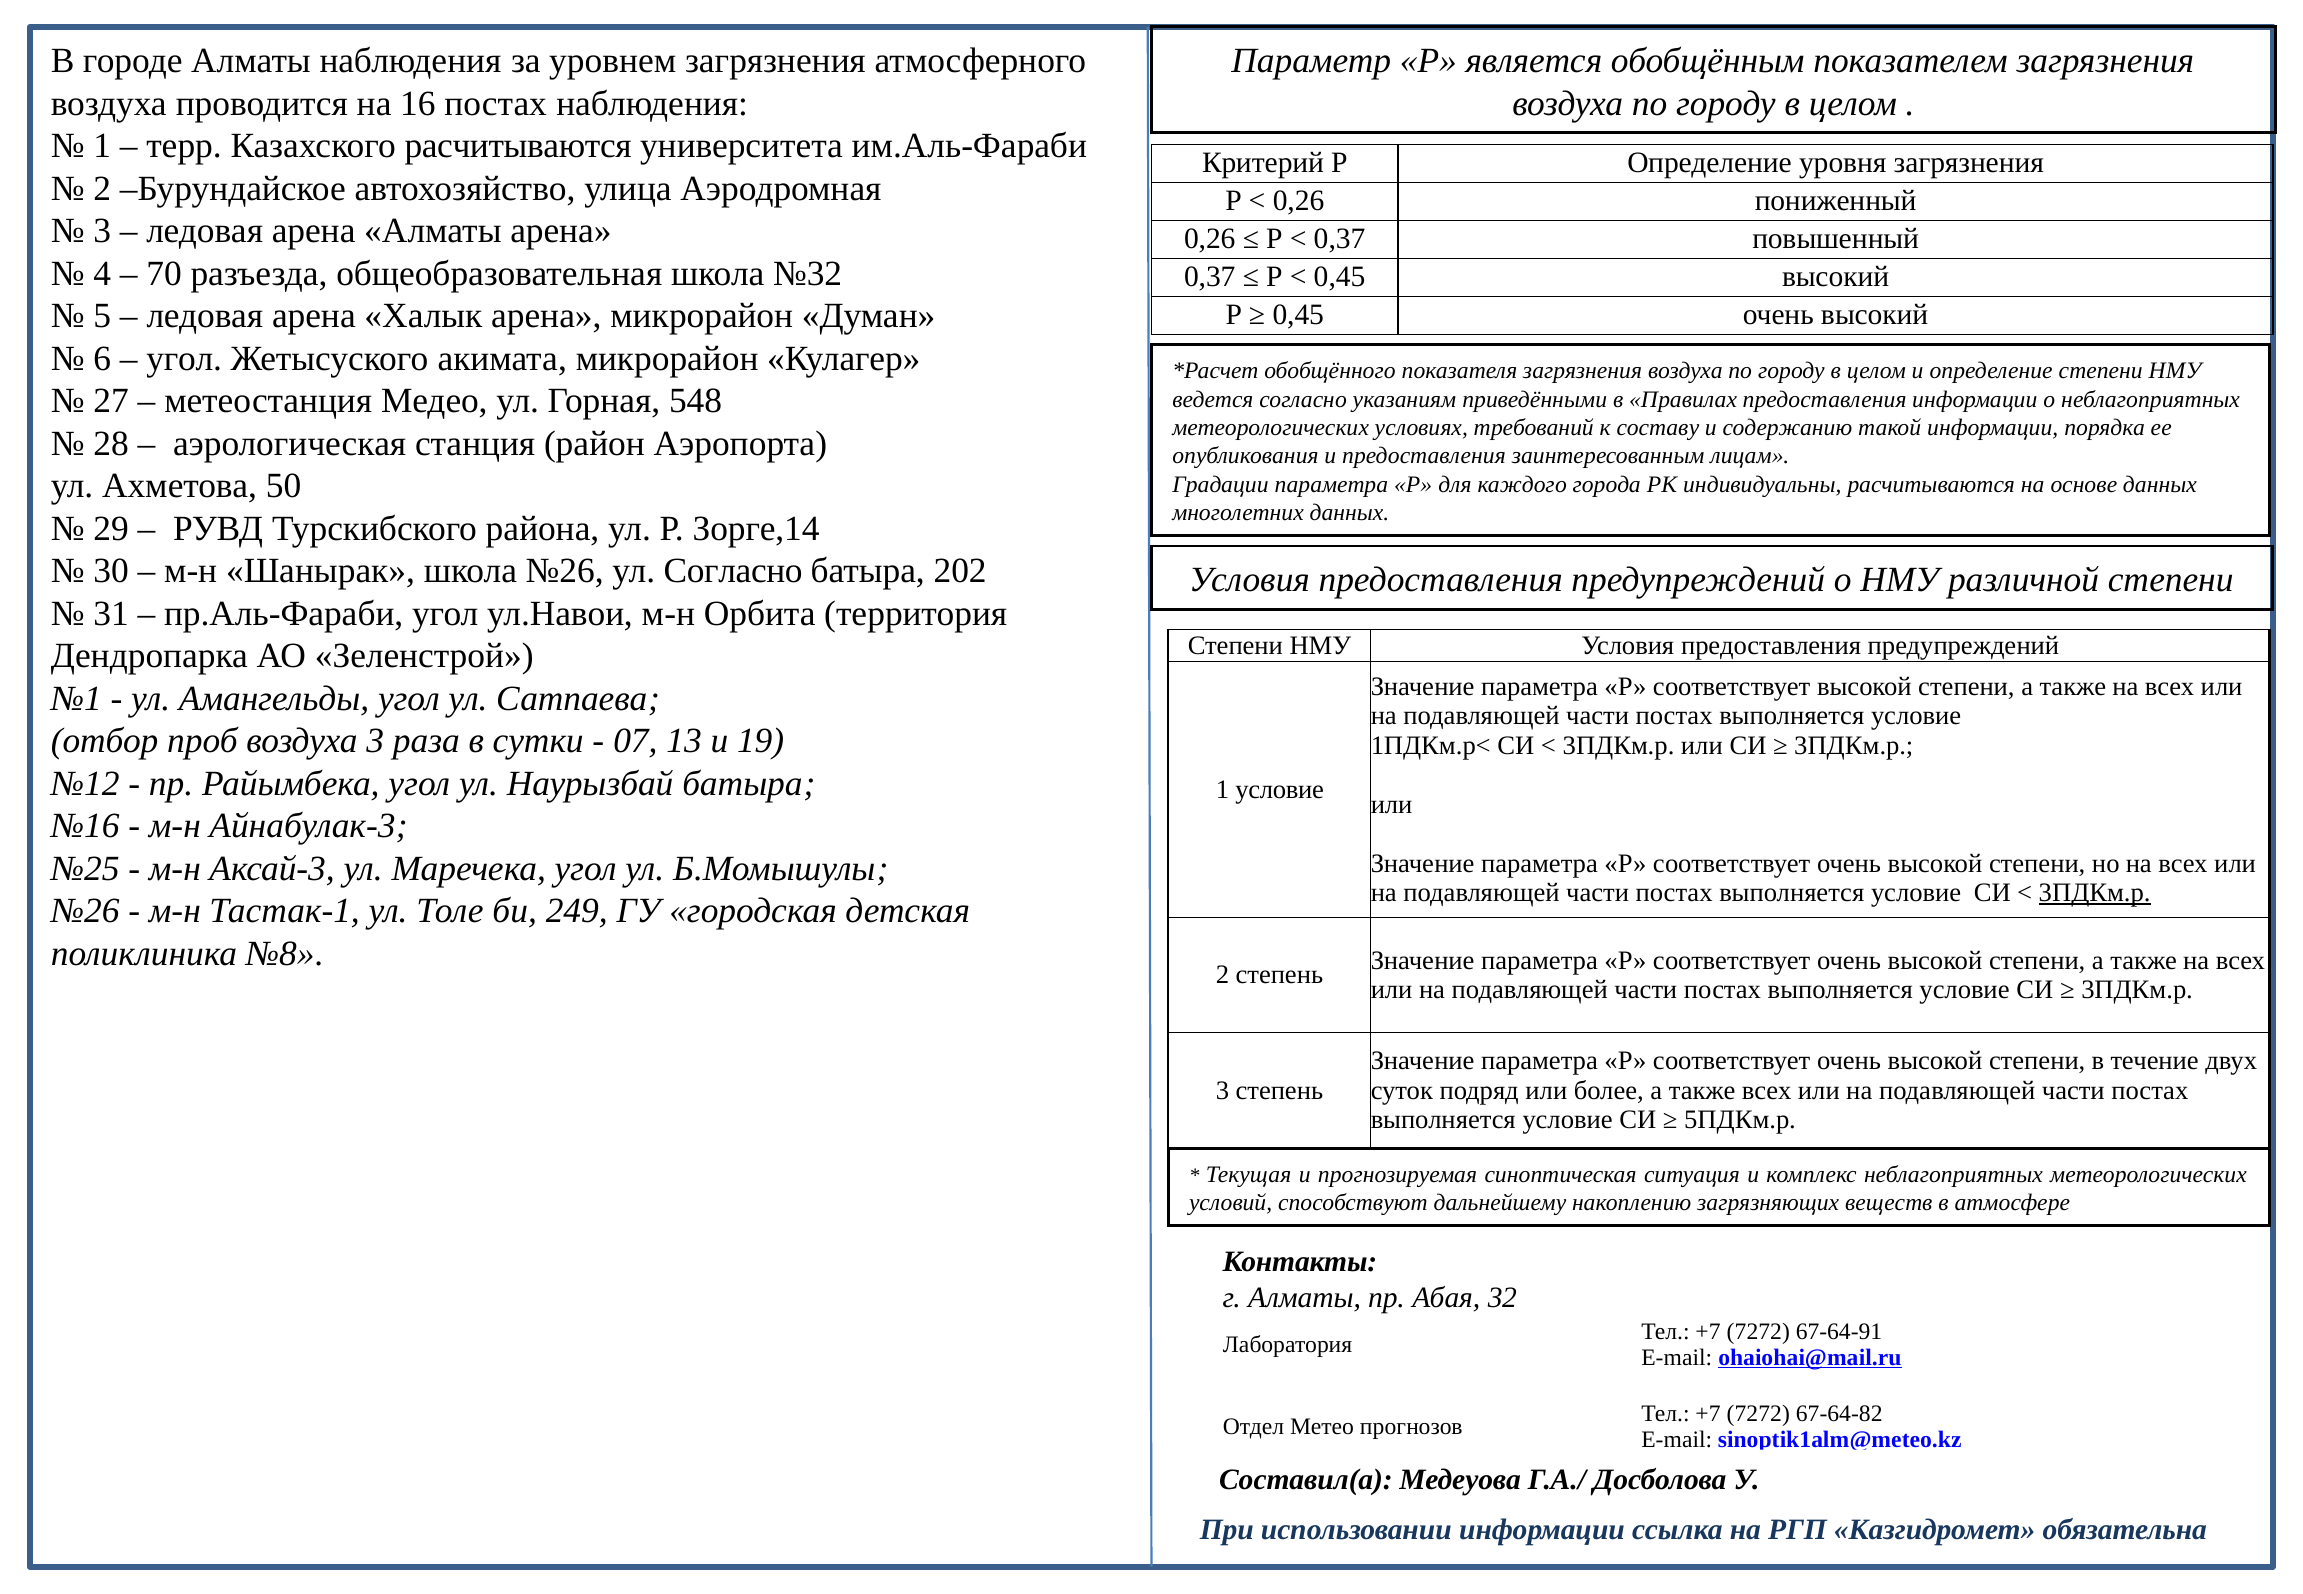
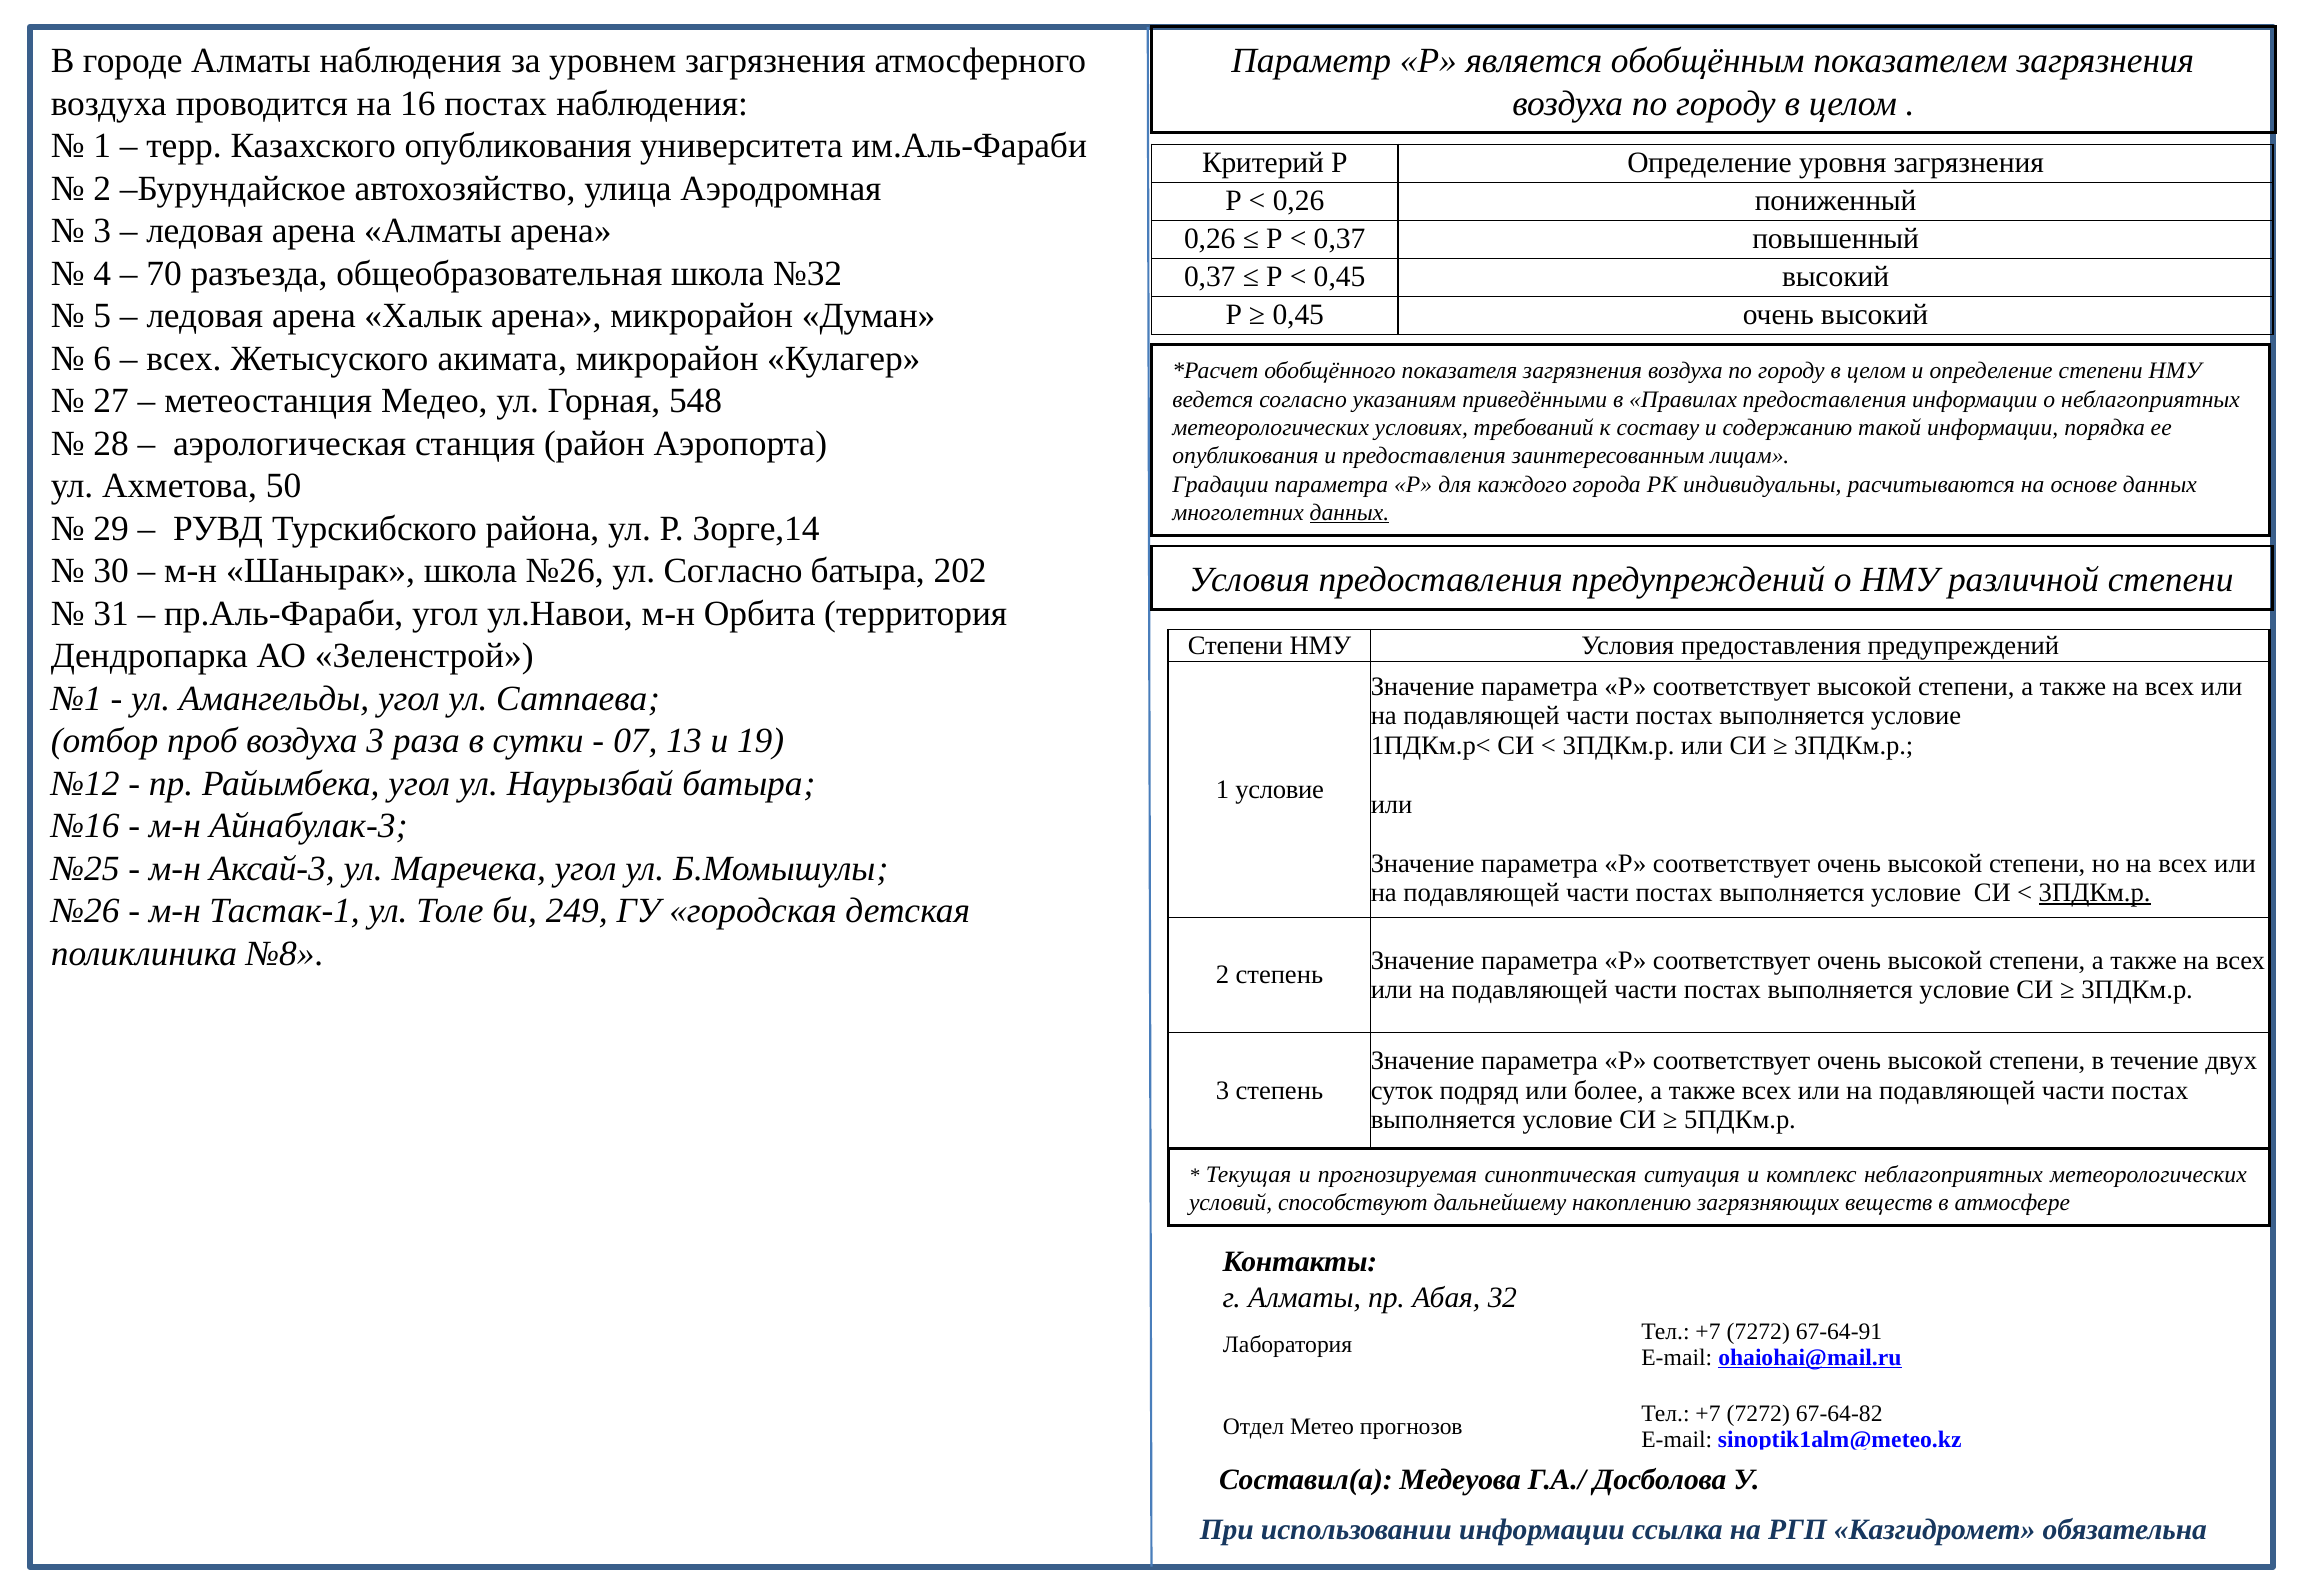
Казахского расчитываются: расчитываются -> опубликования
угол at (184, 359): угол -> всех
данных at (1350, 513) underline: none -> present
